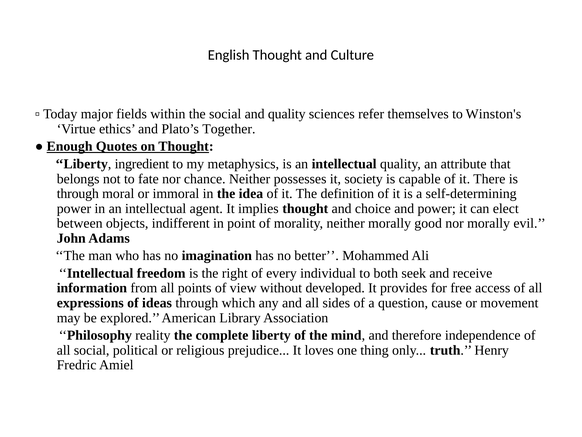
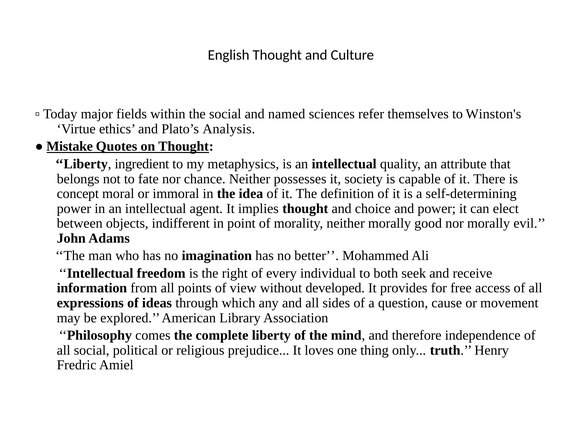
and quality: quality -> named
Together: Together -> Analysis
Enough: Enough -> Mistake
through at (78, 193): through -> concept
reality: reality -> comes
